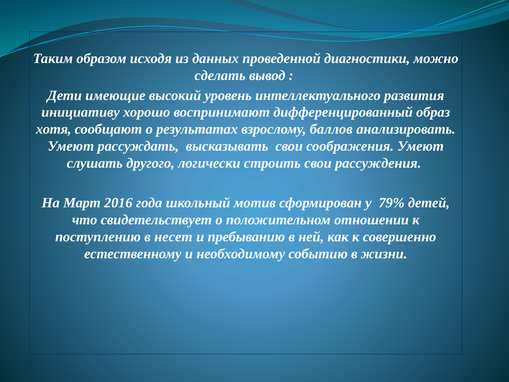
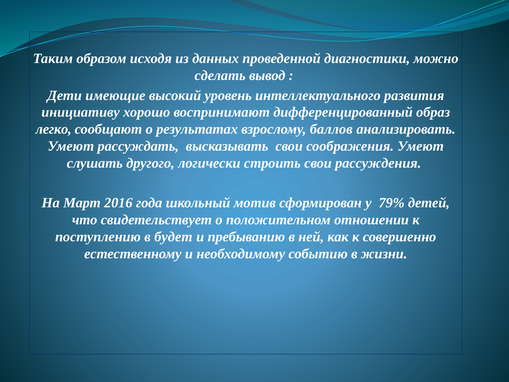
хотя: хотя -> легко
несет: несет -> будет
